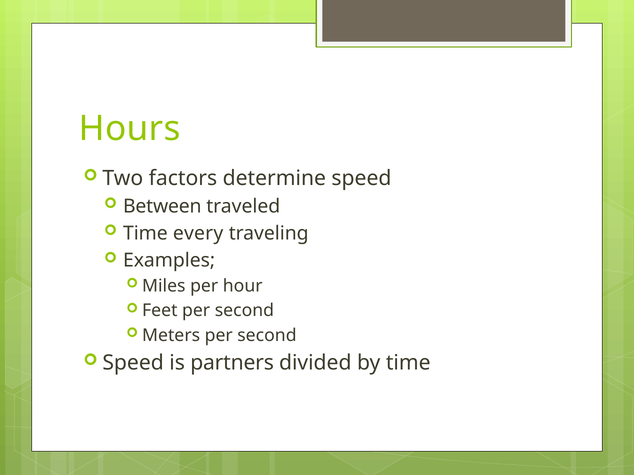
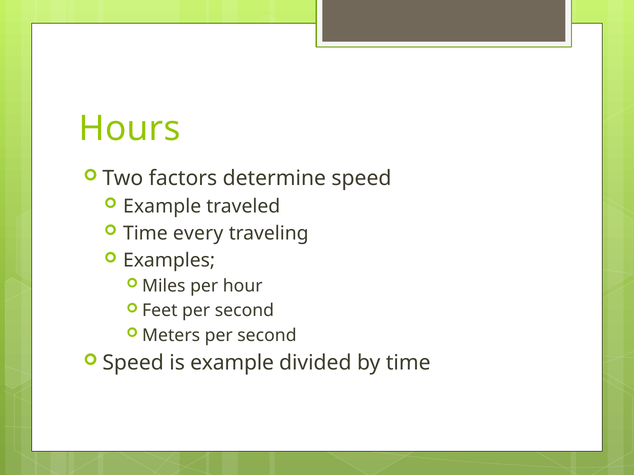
Between at (162, 206): Between -> Example
is partners: partners -> example
